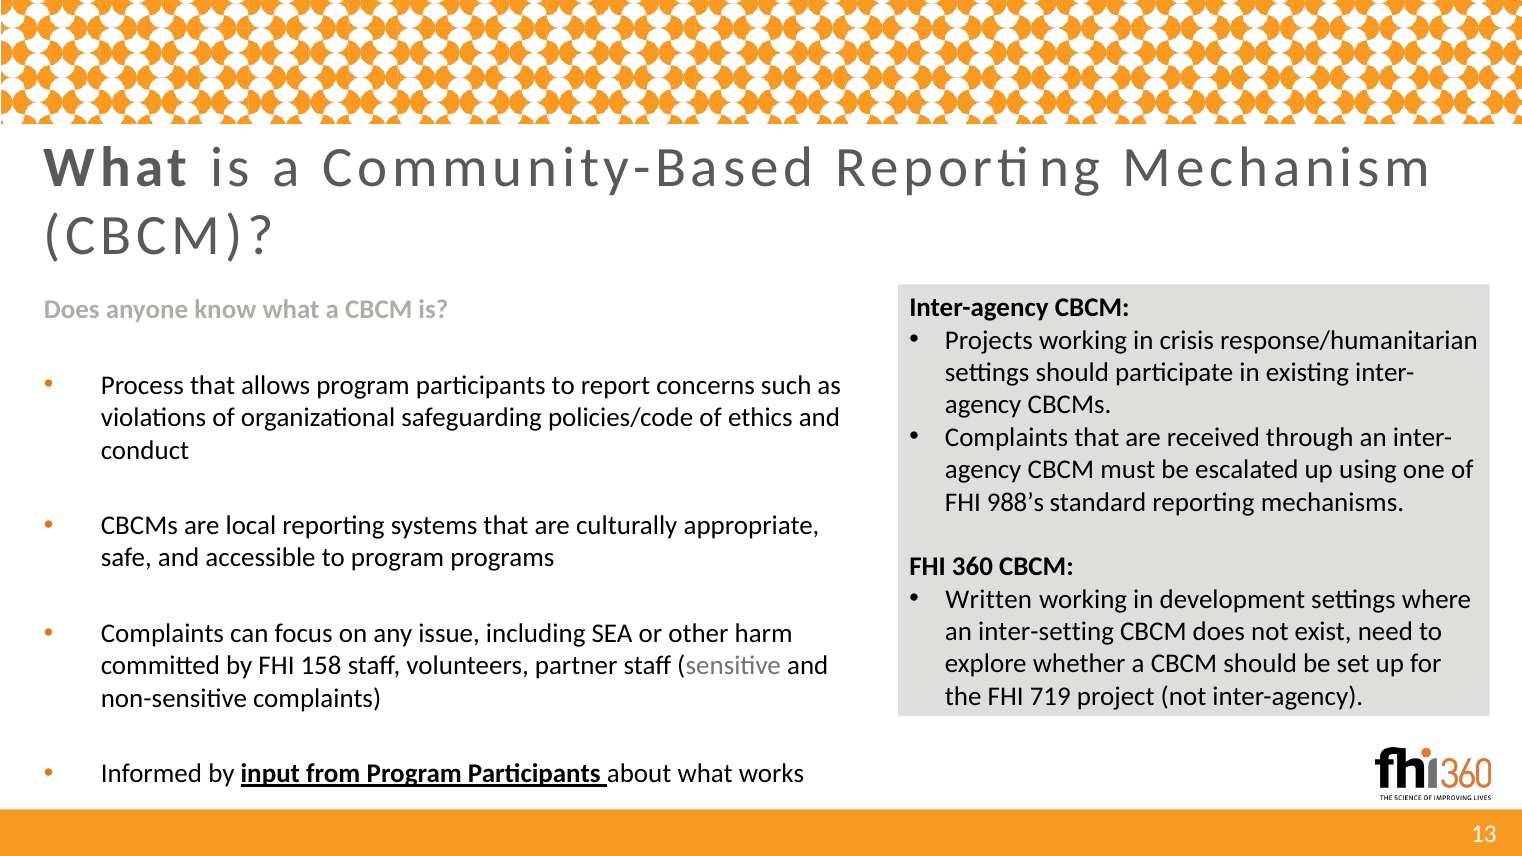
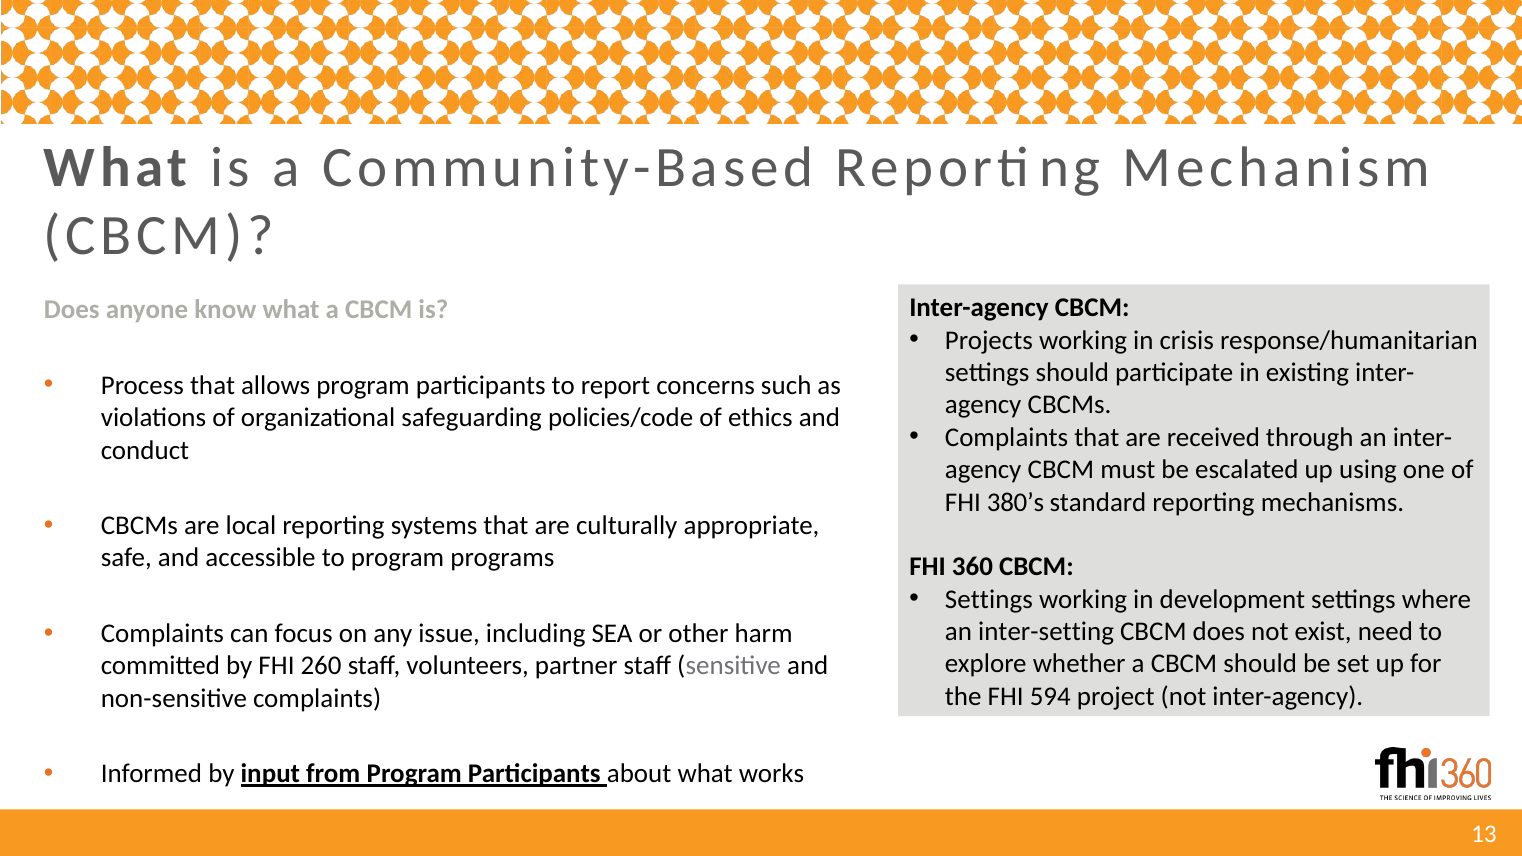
988’s: 988’s -> 380’s
Written at (989, 599): Written -> Settings
158: 158 -> 260
719: 719 -> 594
